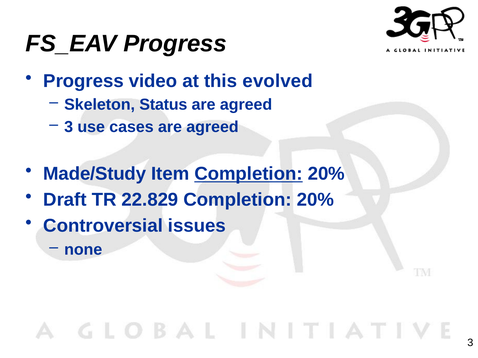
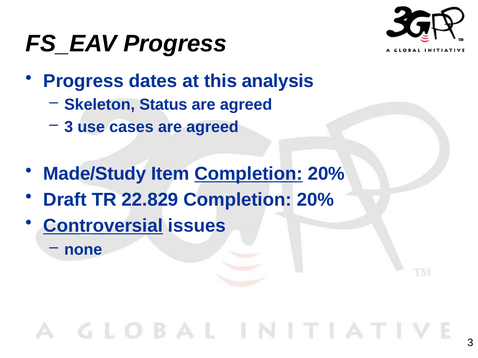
video: video -> dates
evolved: evolved -> analysis
Controversial underline: none -> present
